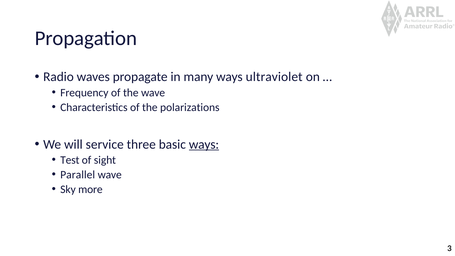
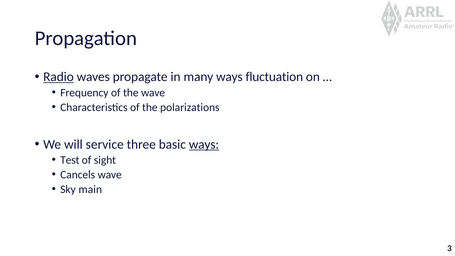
Radio underline: none -> present
ultraviolet: ultraviolet -> fluctuation
Parallel: Parallel -> Cancels
more: more -> main
